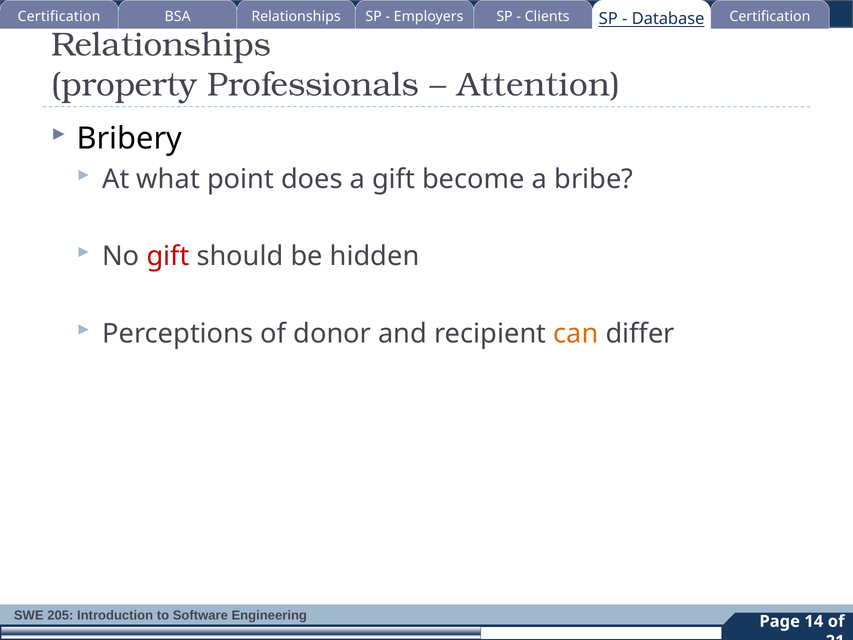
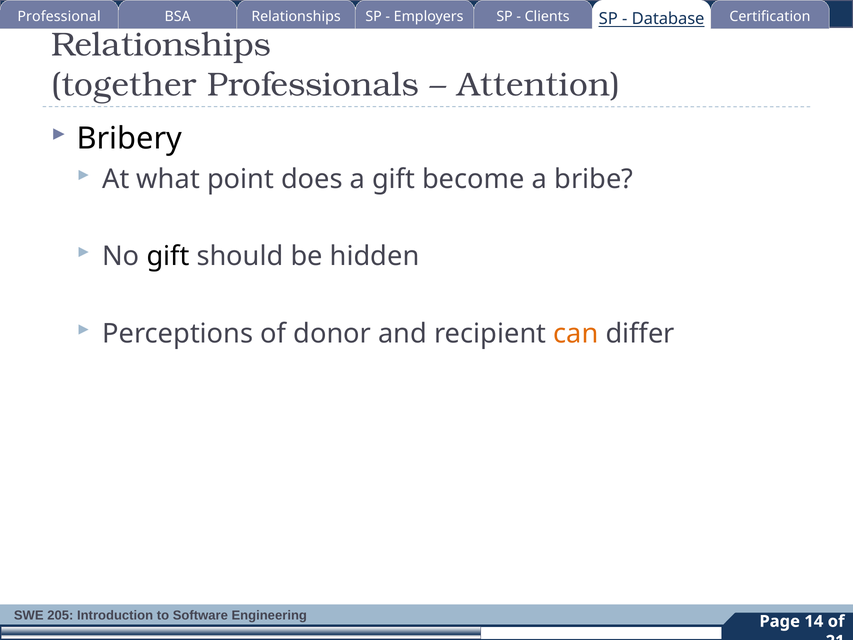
Certification at (59, 17): Certification -> Professional
property: property -> together
gift at (168, 256) colour: red -> black
